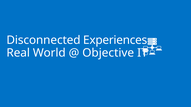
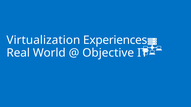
Disconnected: Disconnected -> Virtualization
